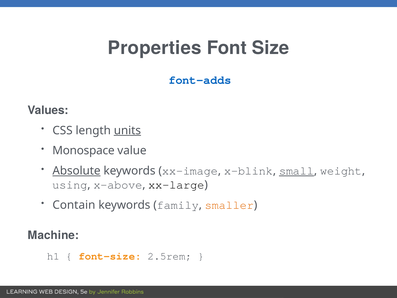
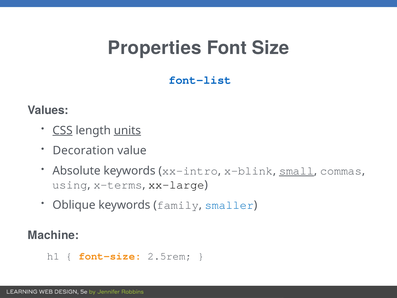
font-adds: font-adds -> font-list
CSS underline: none -> present
Monospace: Monospace -> Decoration
Absolute underline: present -> none
xx-image: xx-image -> xx-intro
weight: weight -> commas
x-above: x-above -> x-terms
Contain: Contain -> Oblique
smaller colour: orange -> blue
